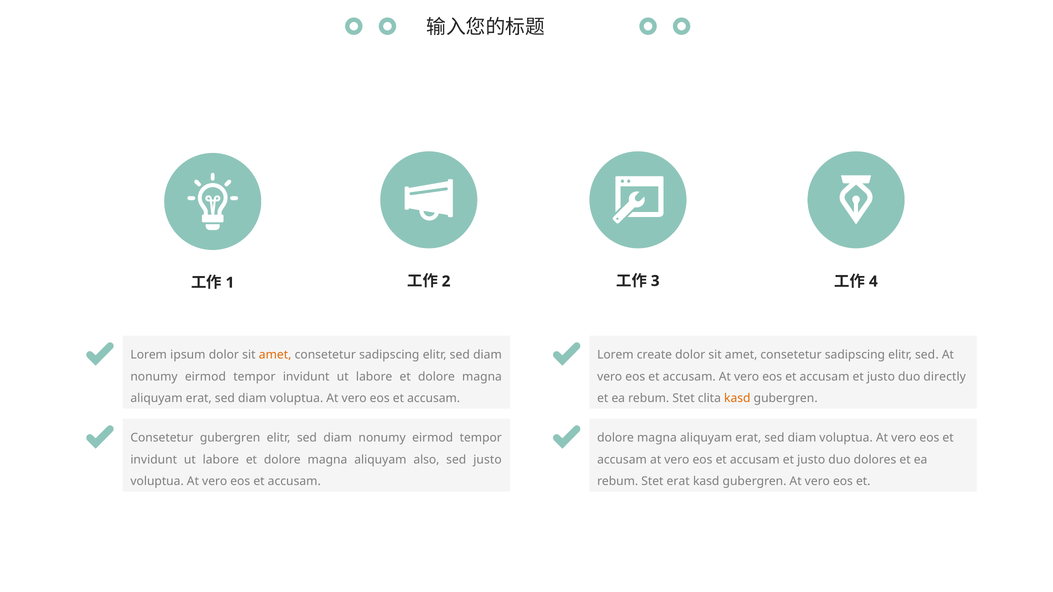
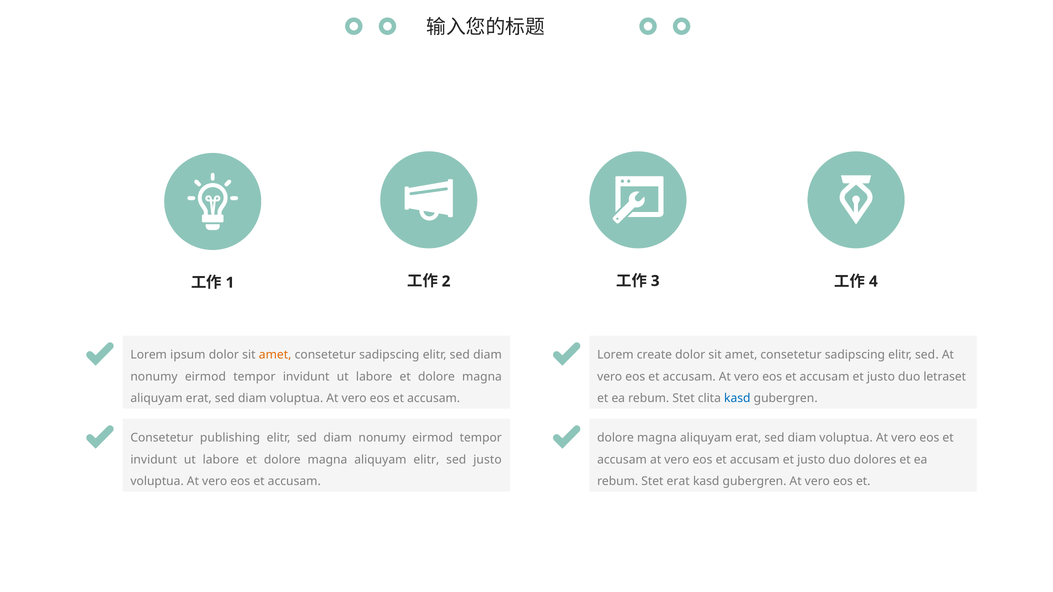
directly: directly -> letraset
kasd at (737, 399) colour: orange -> blue
Consetetur gubergren: gubergren -> publishing
aliquyam also: also -> elitr
